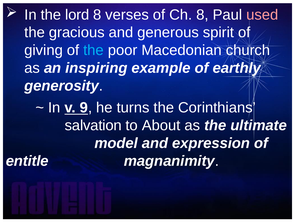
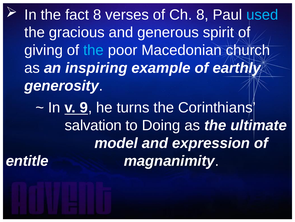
lord: lord -> fact
used colour: pink -> light blue
About: About -> Doing
